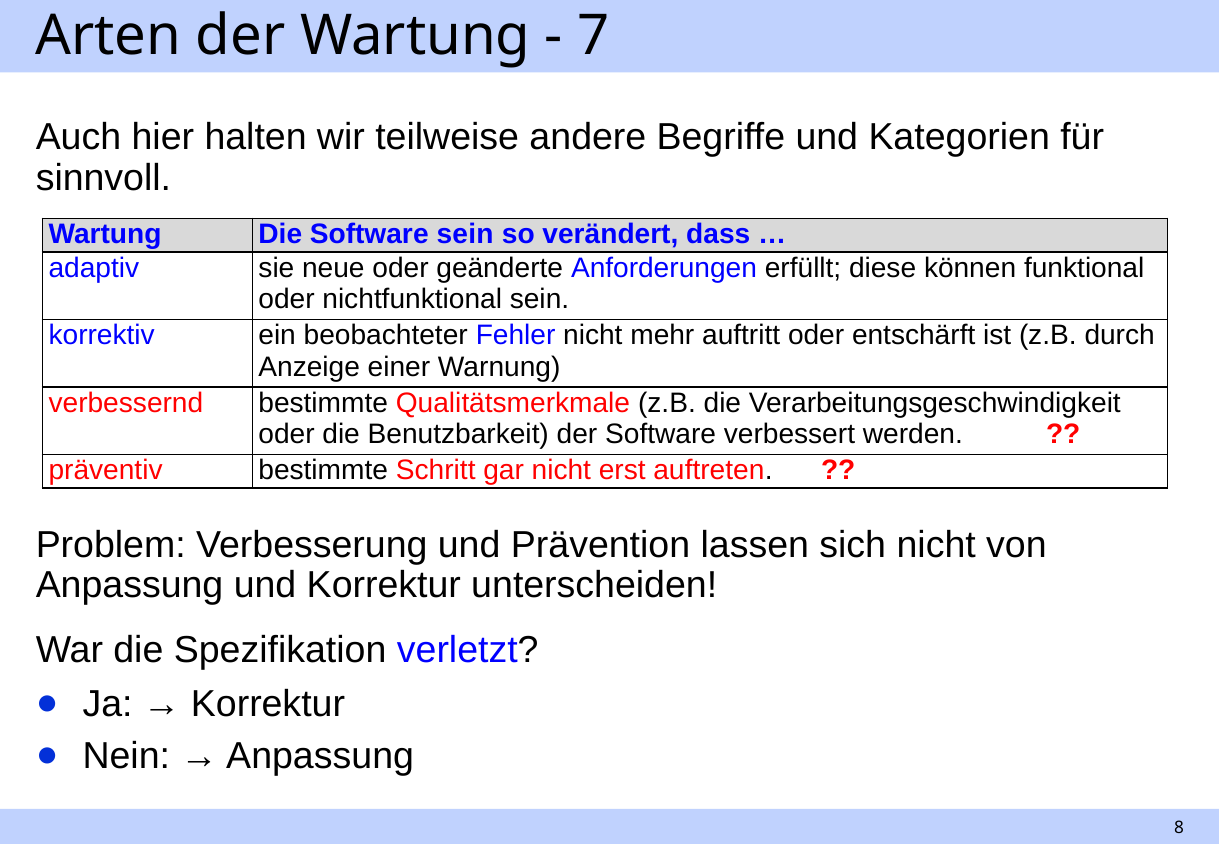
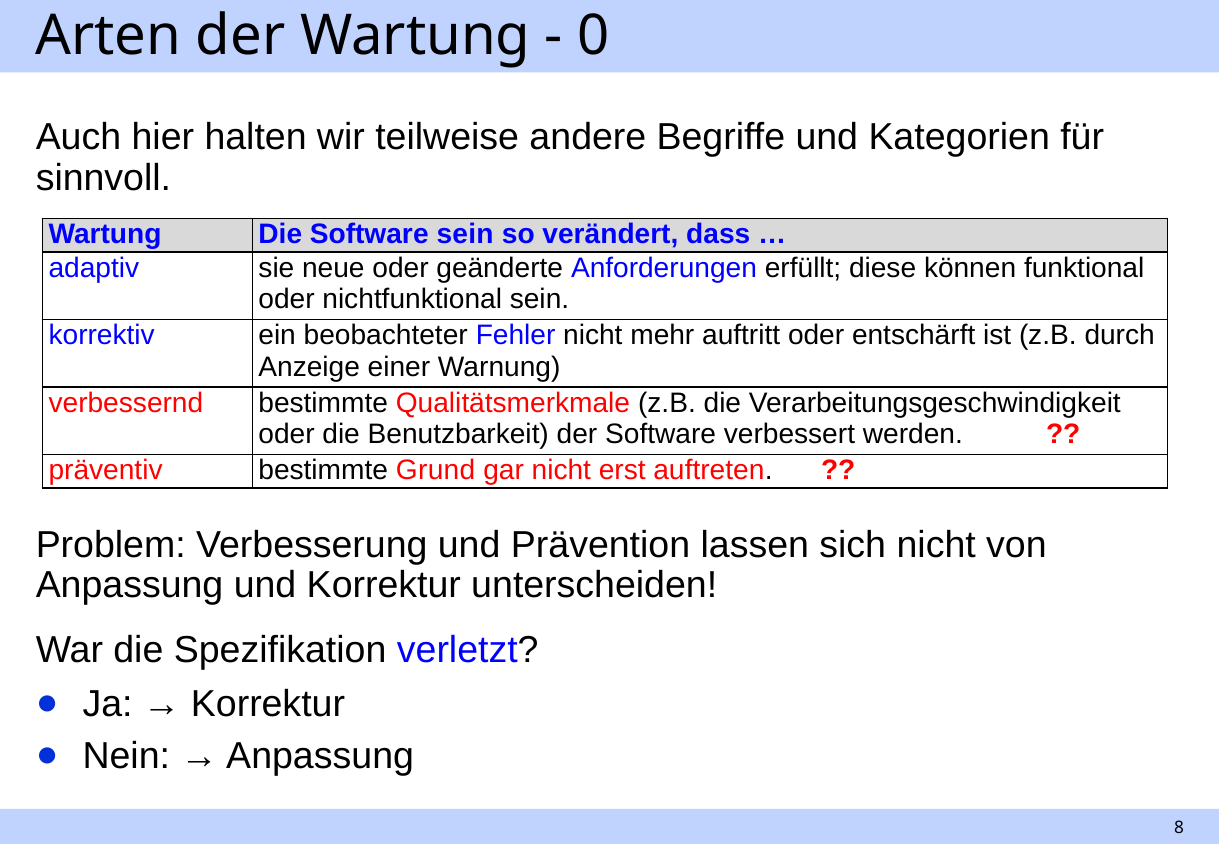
7: 7 -> 0
Schritt: Schritt -> Grund
